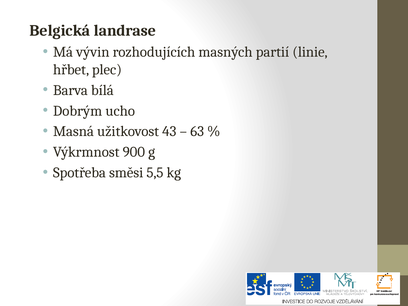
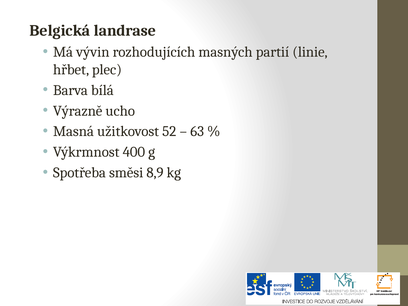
Dobrým: Dobrým -> Výrazně
43: 43 -> 52
900: 900 -> 400
5,5: 5,5 -> 8,9
